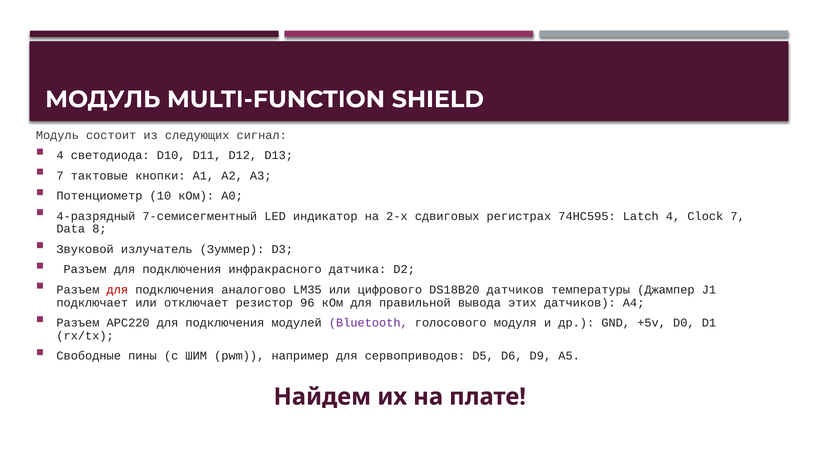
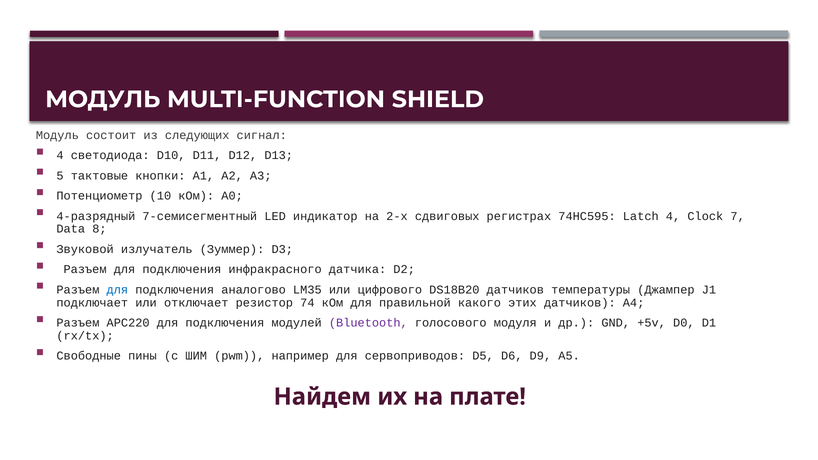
7 at (60, 176): 7 -> 5
для at (117, 290) colour: red -> blue
96: 96 -> 74
вывода: вывода -> какого
